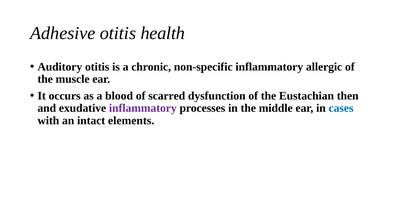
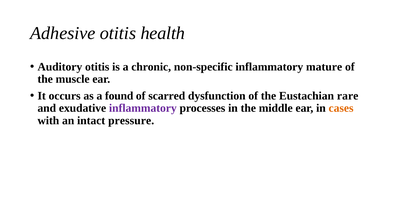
allergic: allergic -> mature
blood: blood -> found
then: then -> rare
cases colour: blue -> orange
elements: elements -> pressure
